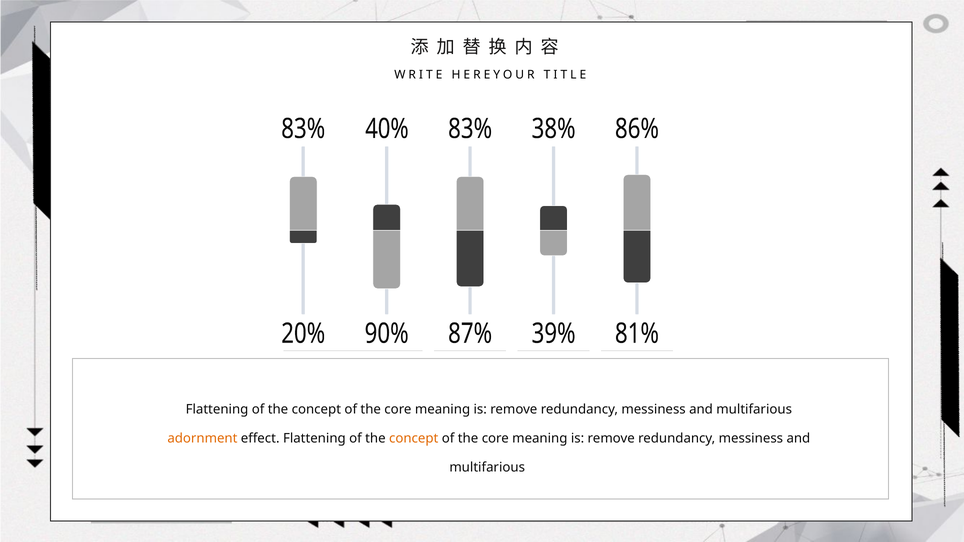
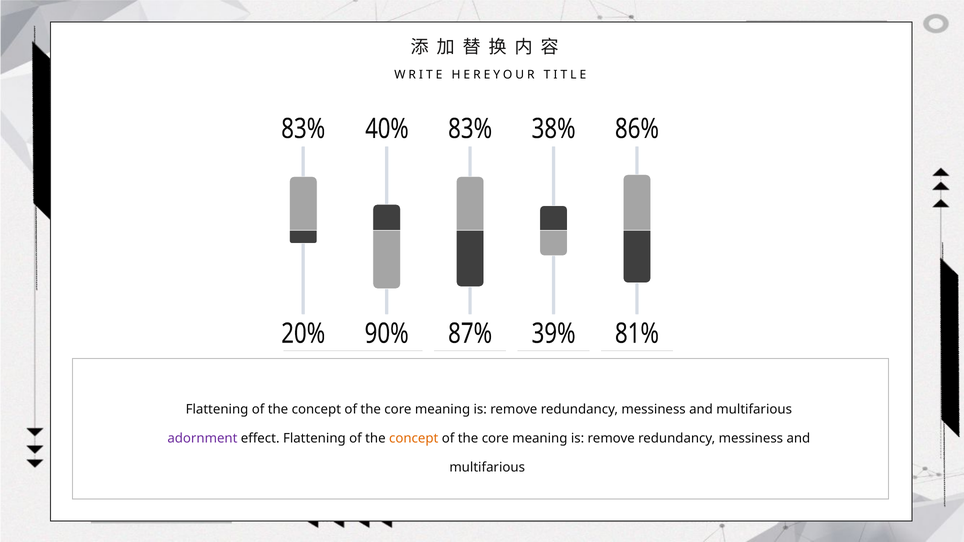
adornment colour: orange -> purple
